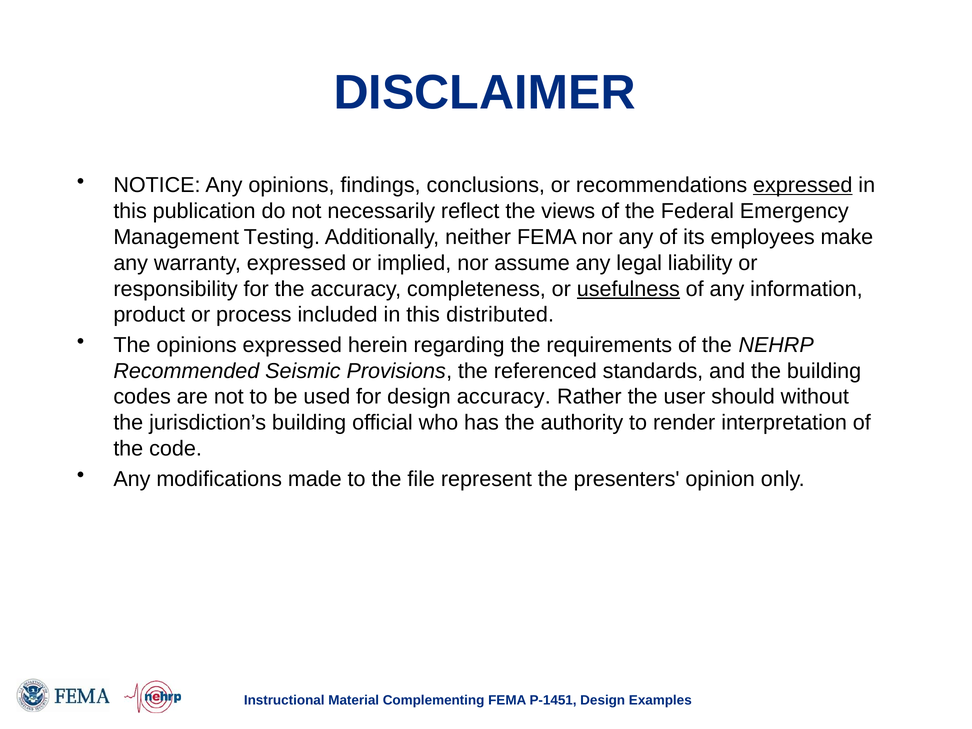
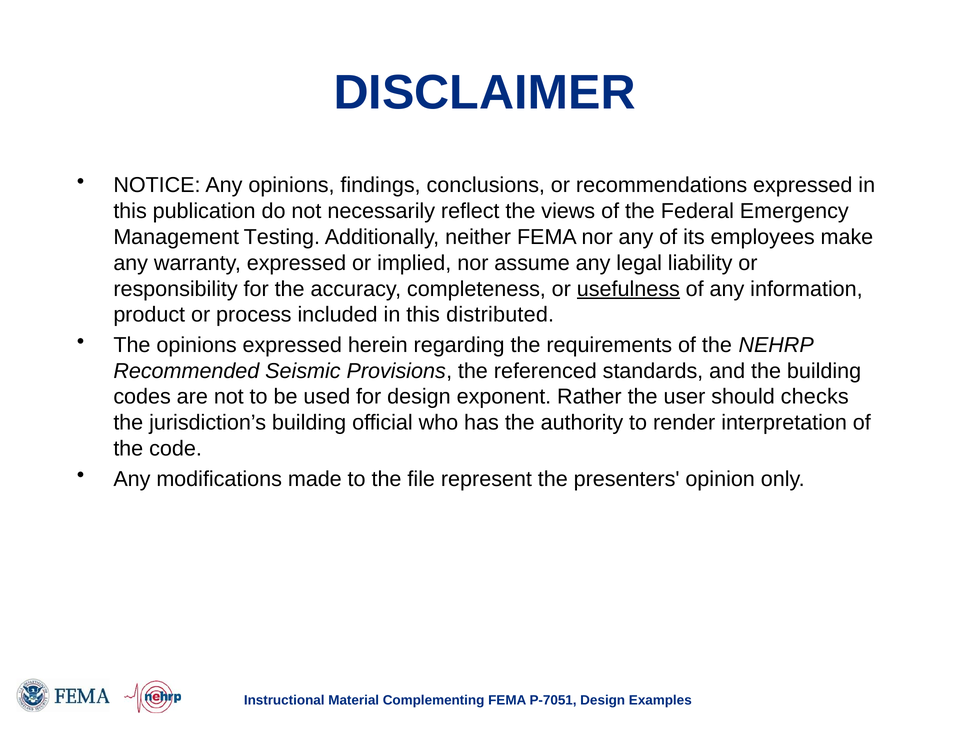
expressed at (803, 185) underline: present -> none
design accuracy: accuracy -> exponent
without: without -> checks
P-1451: P-1451 -> P-7051
